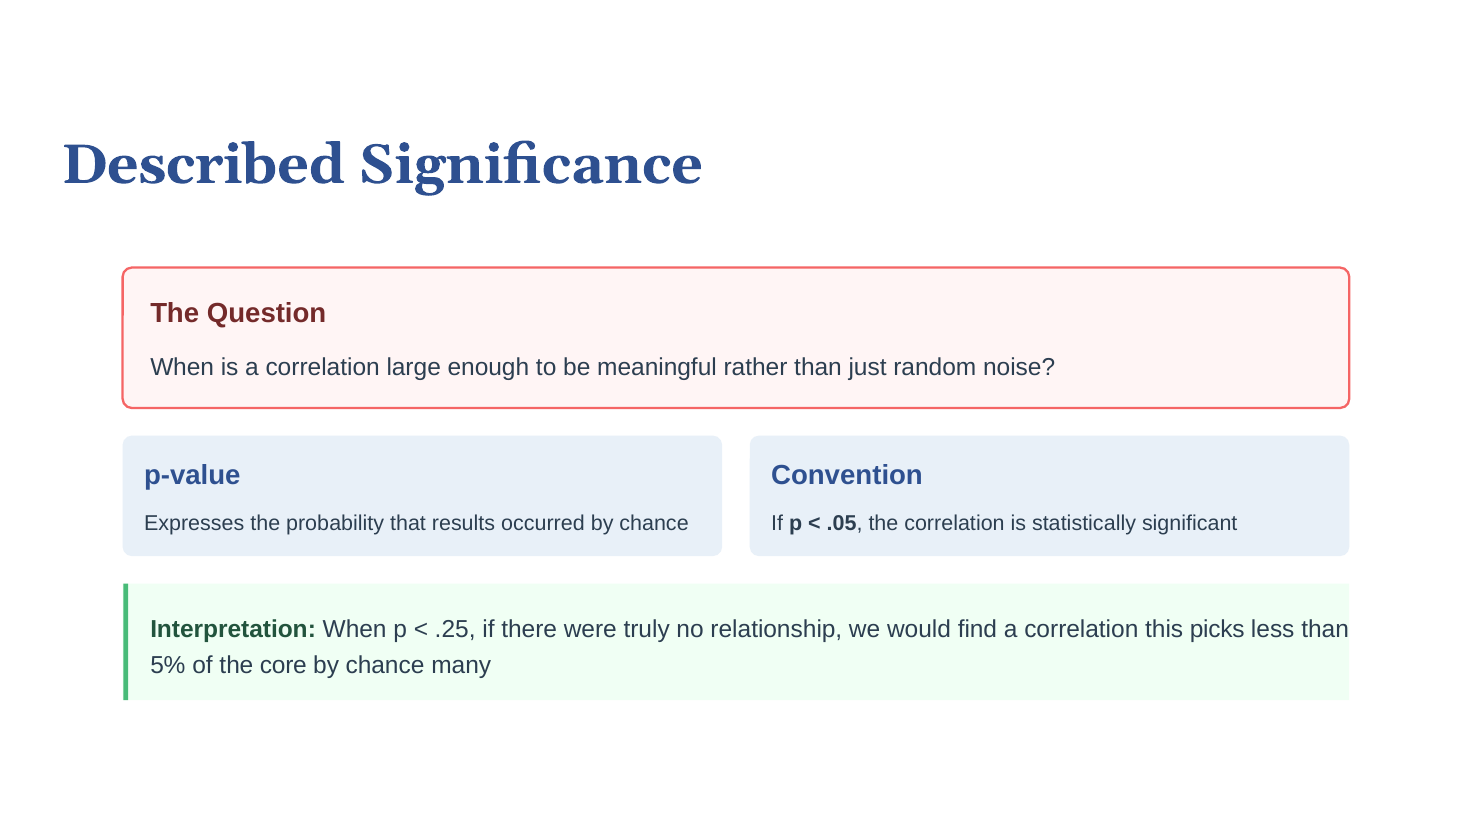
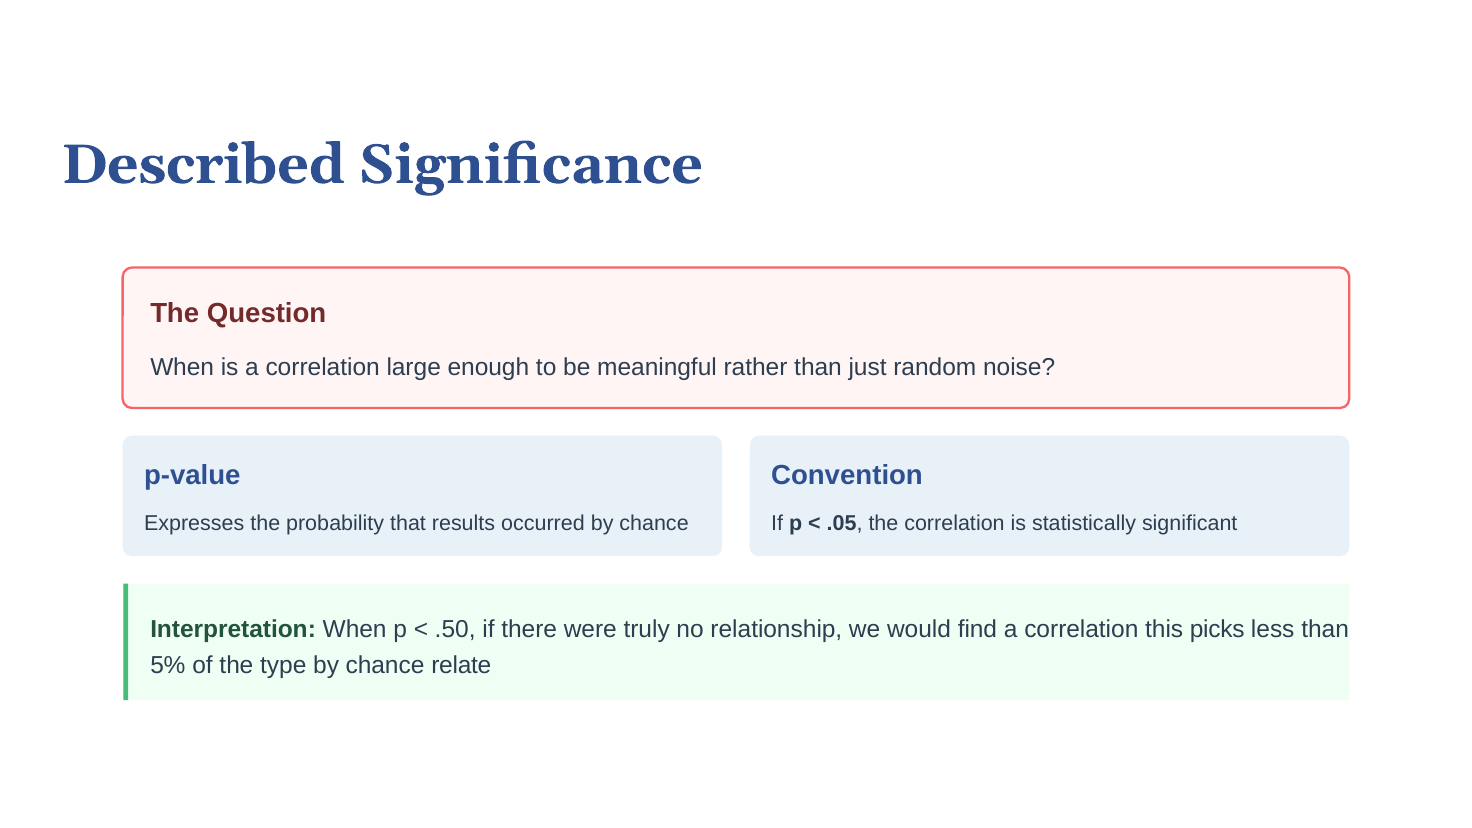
.25: .25 -> .50
core: core -> type
many: many -> relate
